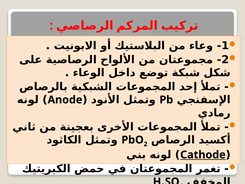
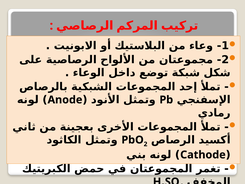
Cathode underline: present -> none
